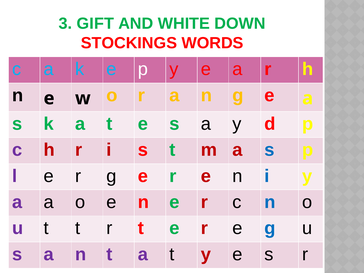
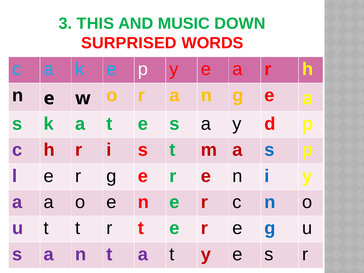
GIFT: GIFT -> THIS
WHITE: WHITE -> MUSIC
STOCKINGS: STOCKINGS -> SURPRISED
